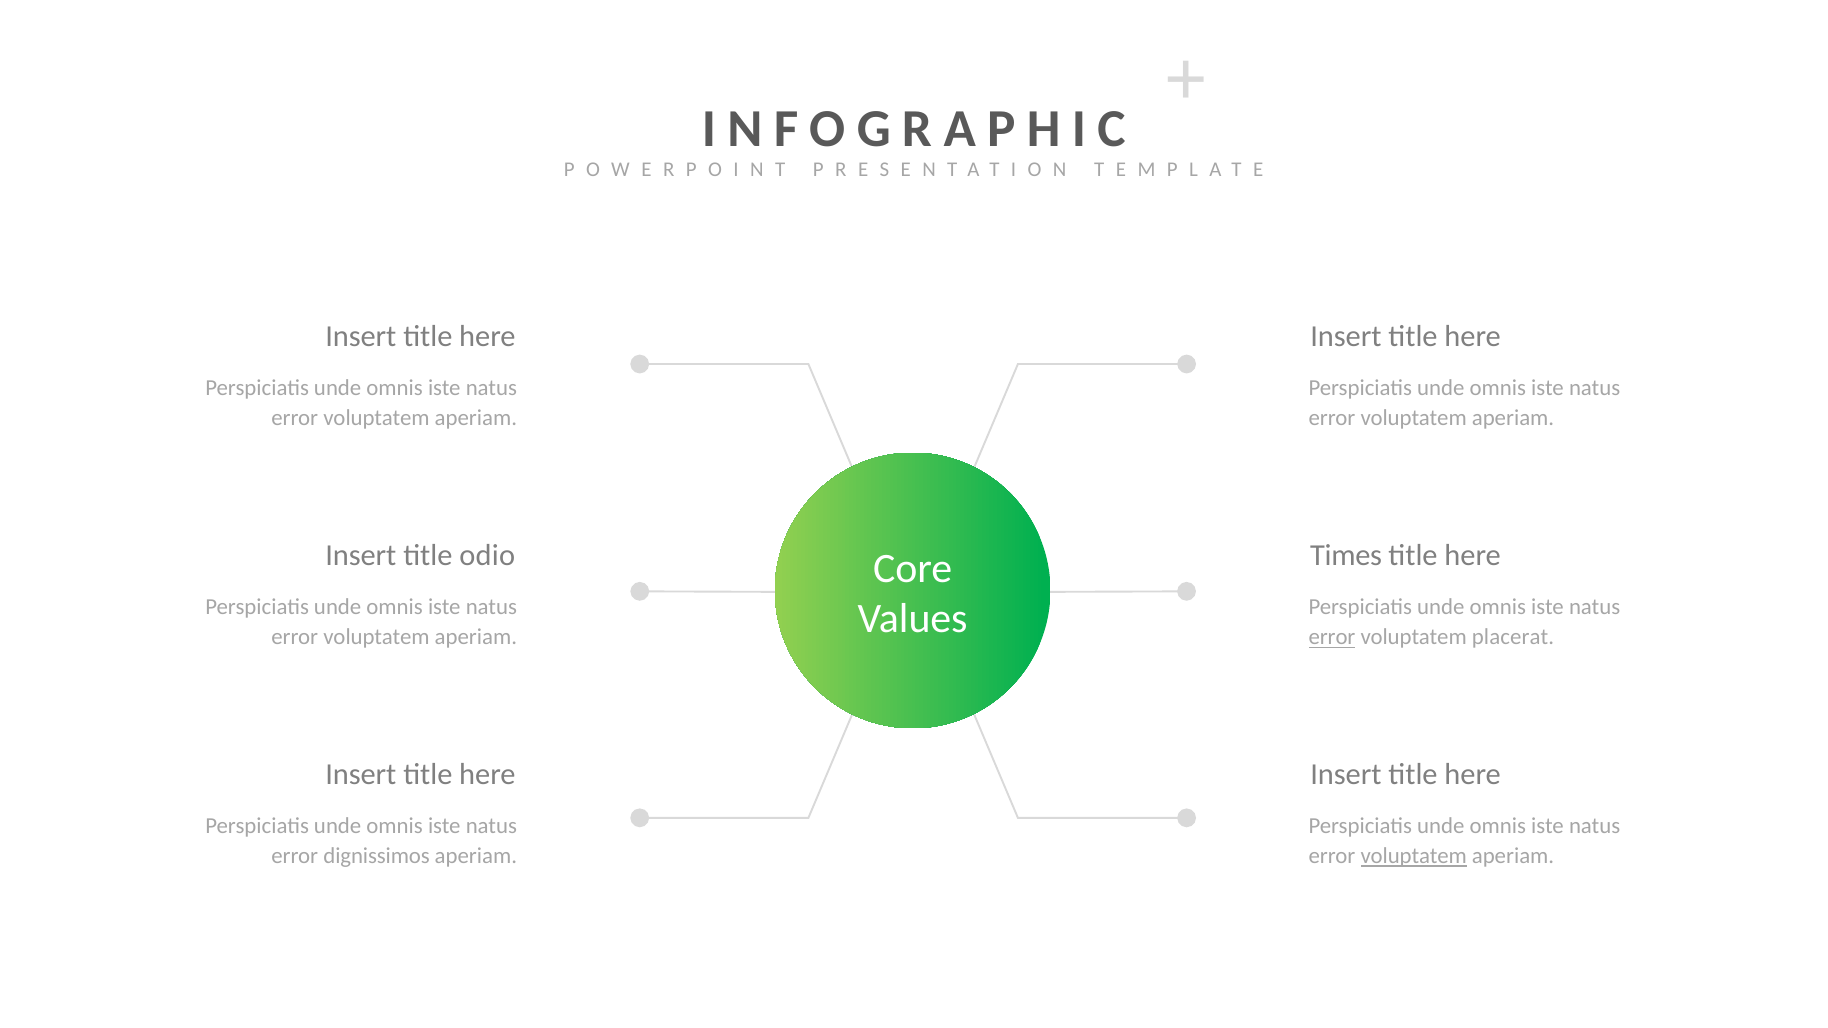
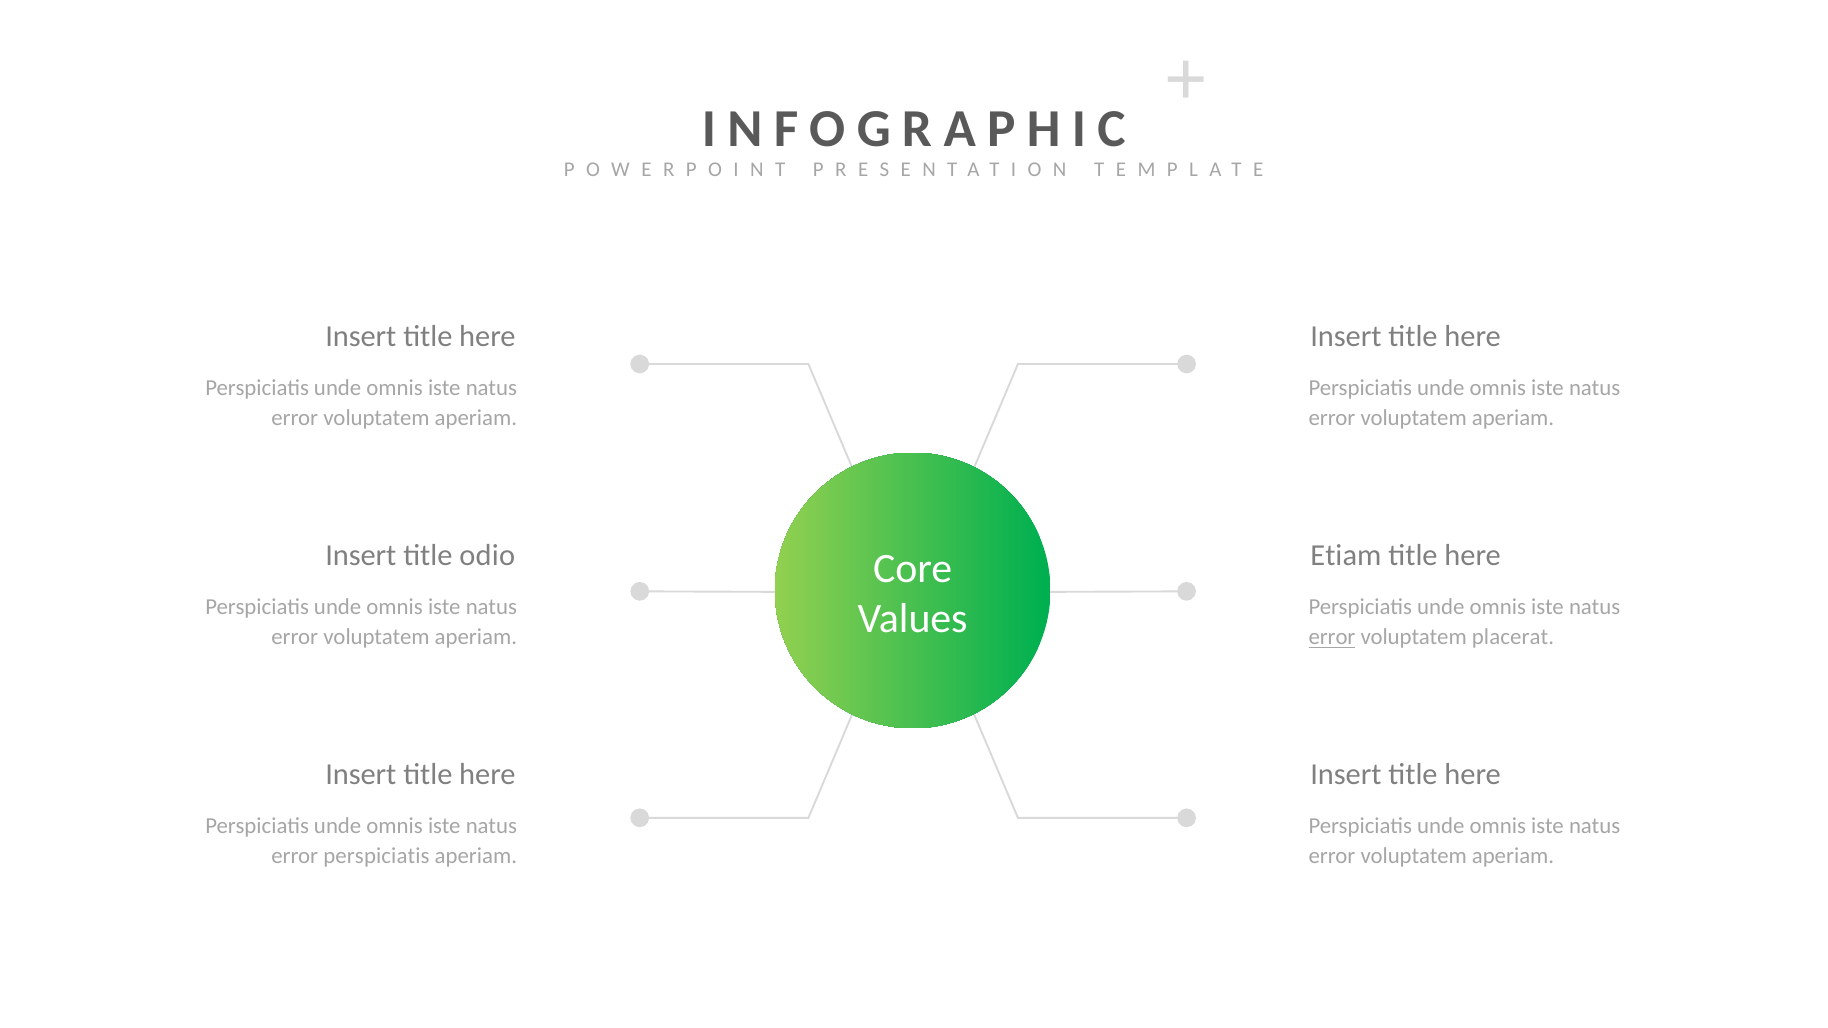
Times: Times -> Etiam
error dignissimos: dignissimos -> perspiciatis
voluptatem at (1414, 856) underline: present -> none
